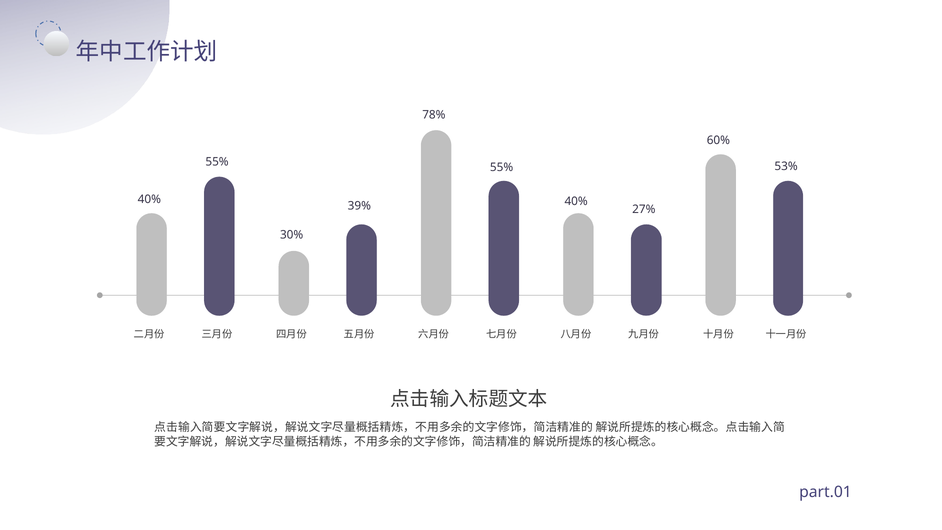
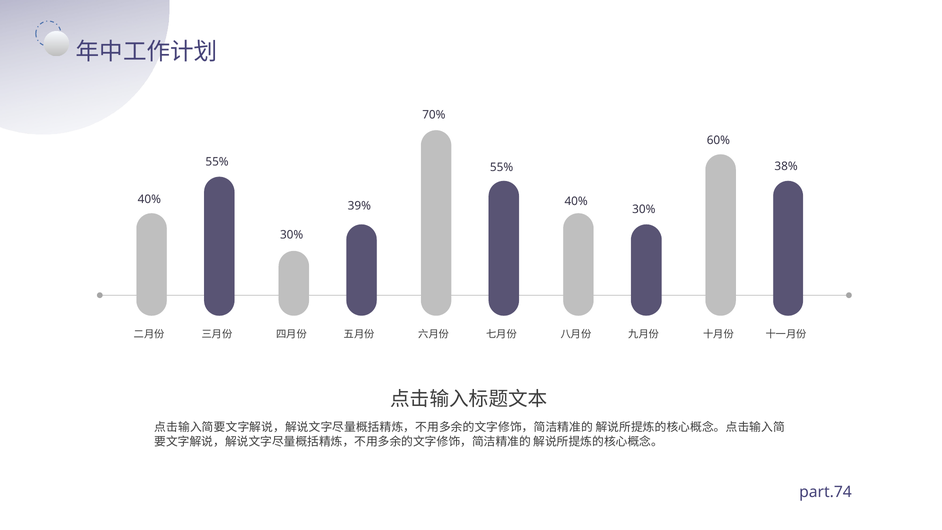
78%: 78% -> 70%
53%: 53% -> 38%
27% at (644, 209): 27% -> 30%
part.01: part.01 -> part.74
